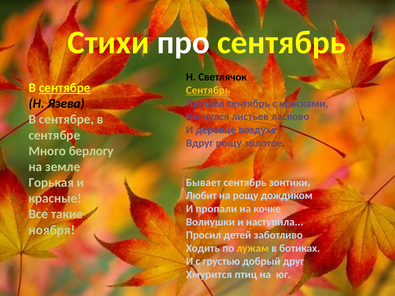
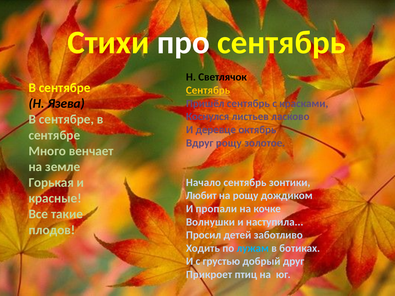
сентябре at (65, 88) underline: present -> none
воздухе: воздухе -> октябрь
берлогу: берлогу -> венчает
Бывает: Бывает -> Начало
ноября: ноября -> плодов
лужам colour: yellow -> light blue
Хмурится: Хмурится -> Прикроет
